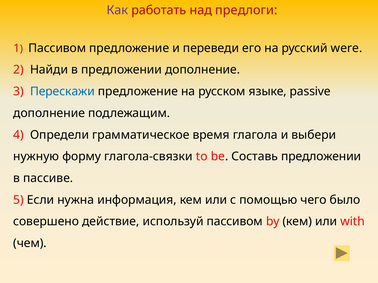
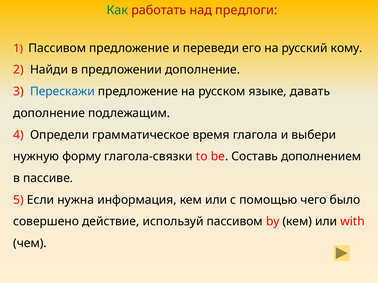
Как colour: purple -> green
were: were -> кому
passive: passive -> давать
Составь предложении: предложении -> дополнением
